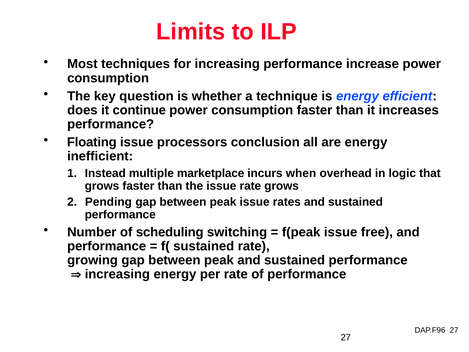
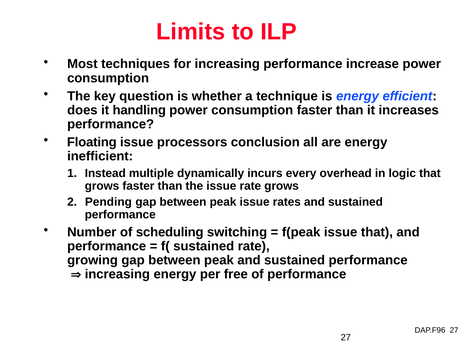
continue: continue -> handling
marketplace: marketplace -> dynamically
when: when -> every
issue free: free -> that
per rate: rate -> free
